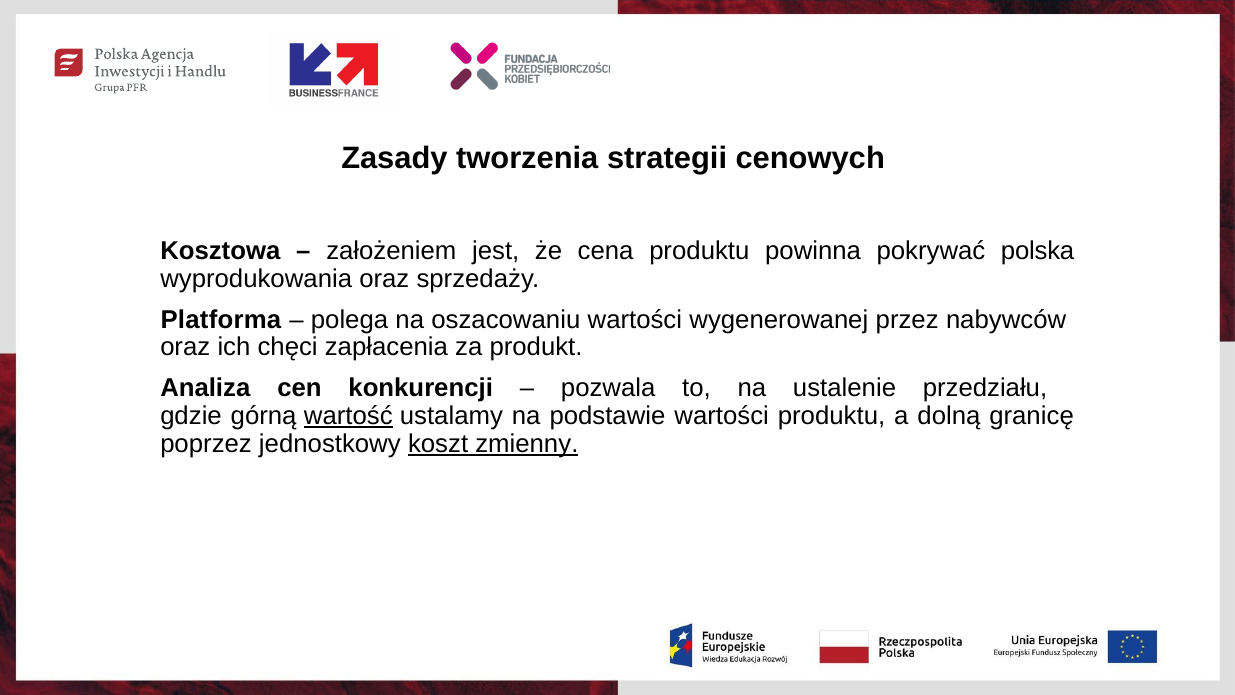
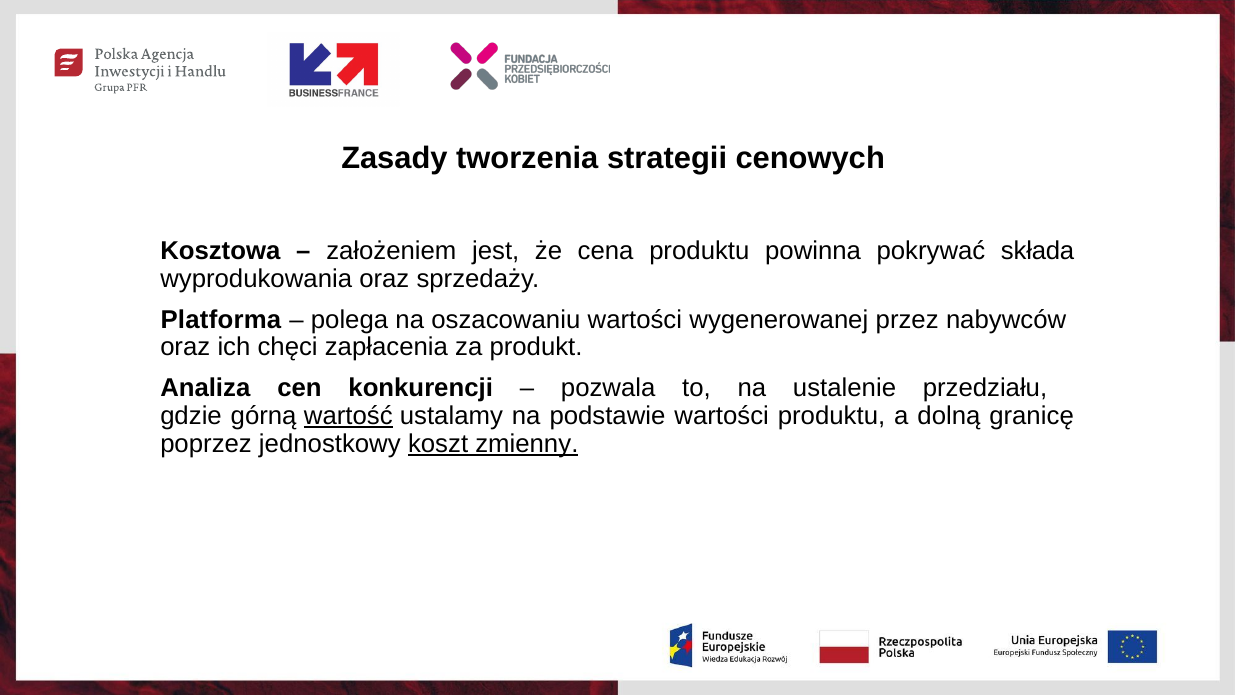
polska: polska -> składa
